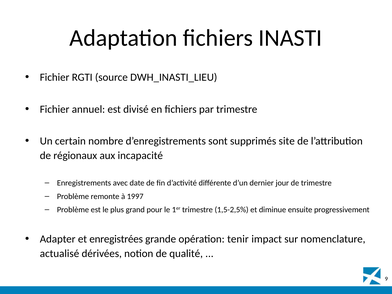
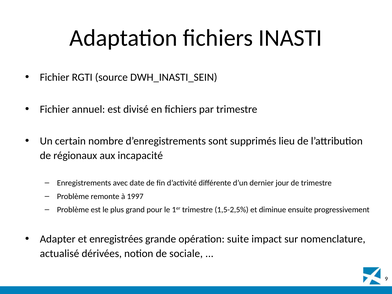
DWH_INASTI_LIEU: DWH_INASTI_LIEU -> DWH_INASTI_SEIN
site: site -> lieu
tenir: tenir -> suite
qualité: qualité -> sociale
